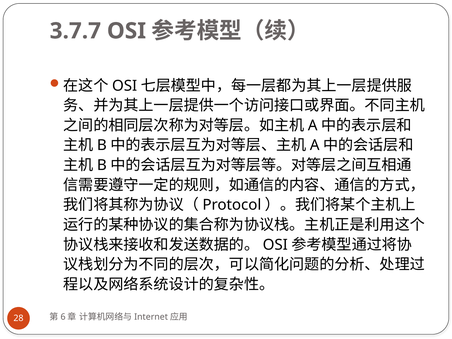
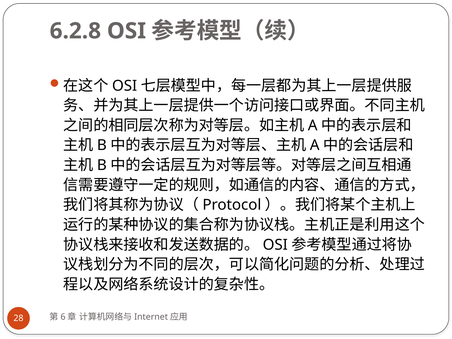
3.7.7: 3.7.7 -> 6.2.8
